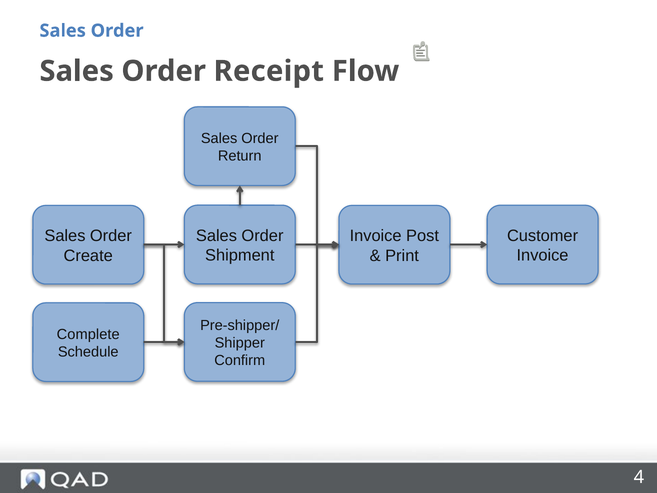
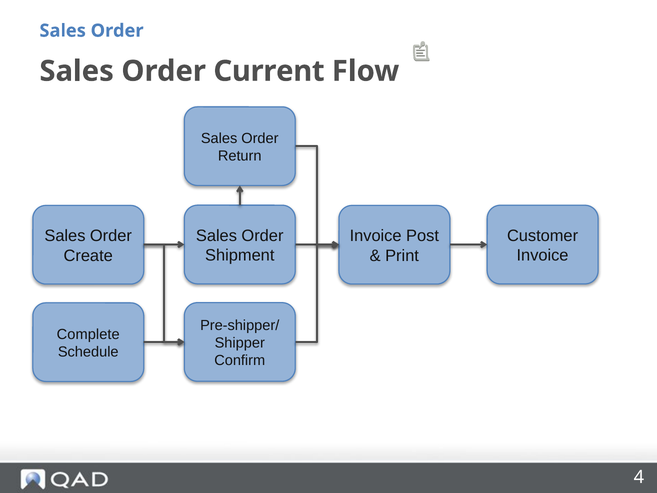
Receipt: Receipt -> Current
